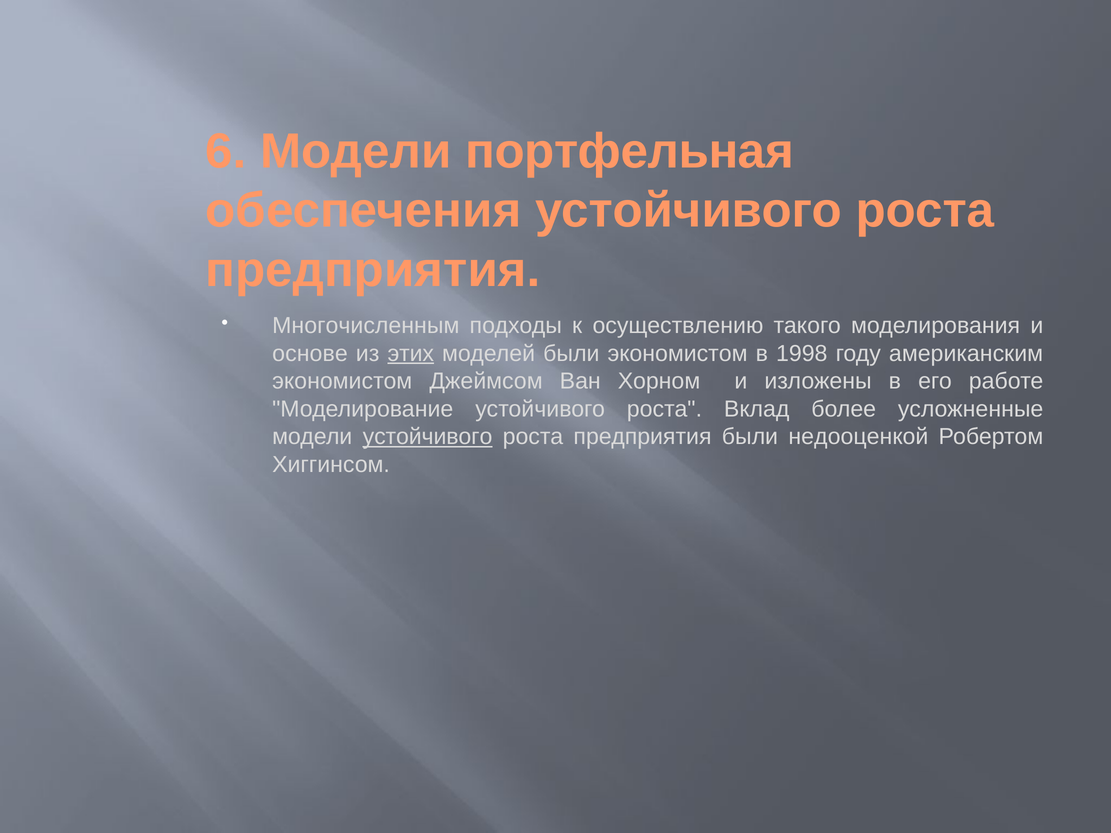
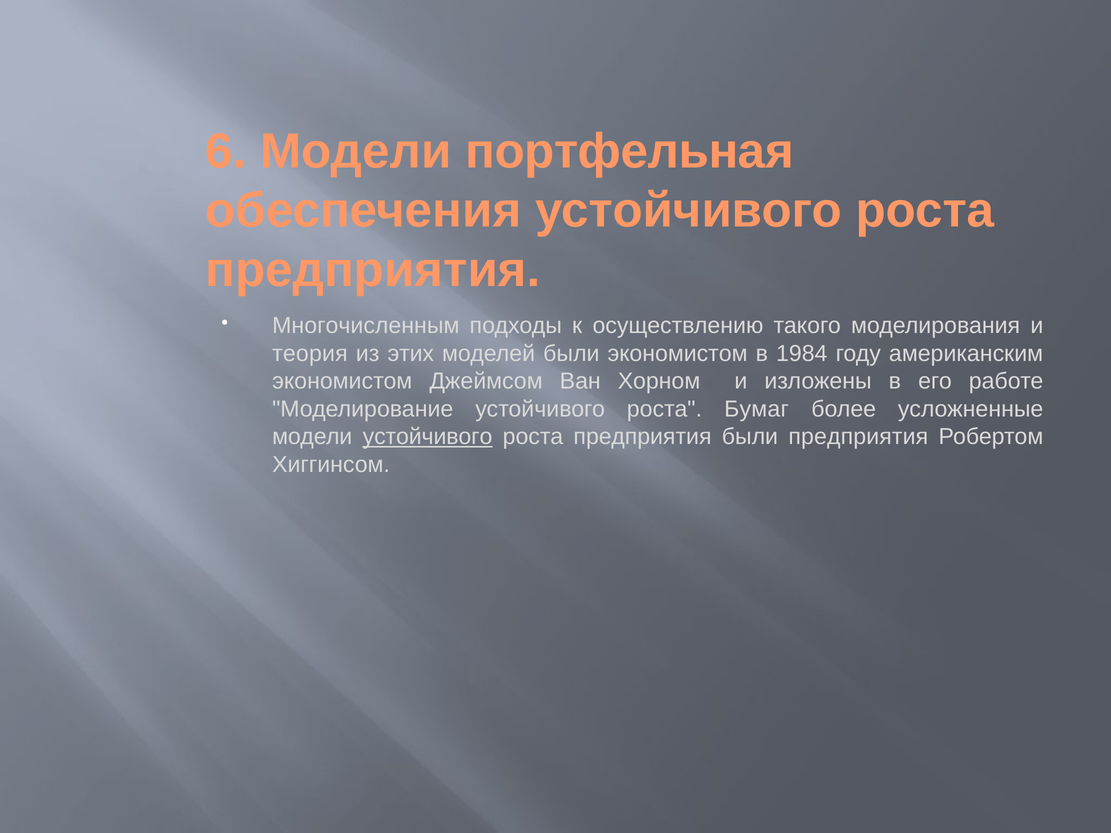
основе: основе -> теория
этих underline: present -> none
1998: 1998 -> 1984
Вклад: Вклад -> Бумаг
были недооценкой: недооценкой -> предприятия
